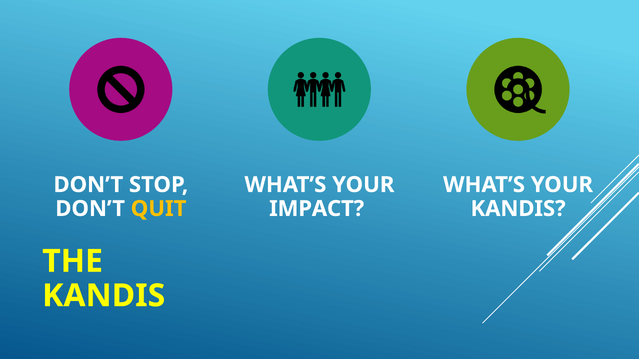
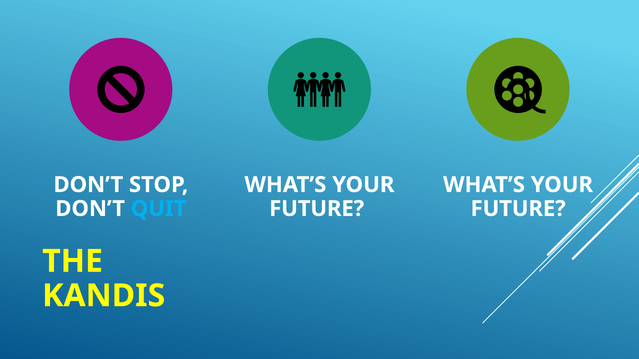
QUIT colour: yellow -> light blue
IMPACT at (317, 209): IMPACT -> FUTURE
KANDIS at (518, 209): KANDIS -> FUTURE
